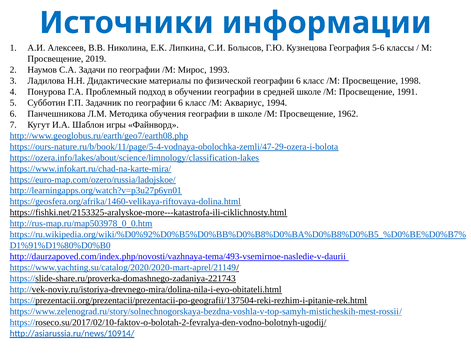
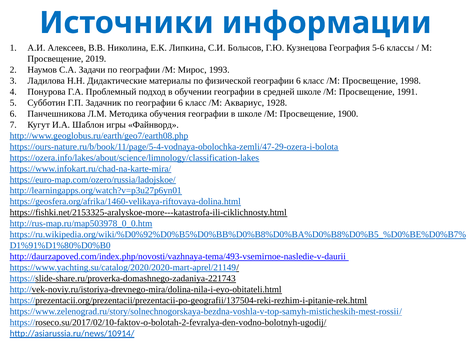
1994: 1994 -> 1928
1962: 1962 -> 1900
